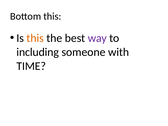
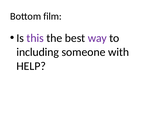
Bottom this: this -> film
this at (35, 38) colour: orange -> purple
TIME: TIME -> HELP
